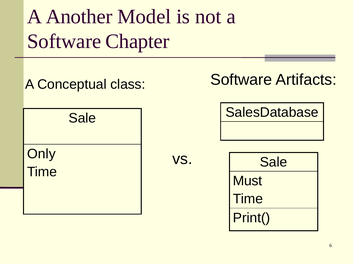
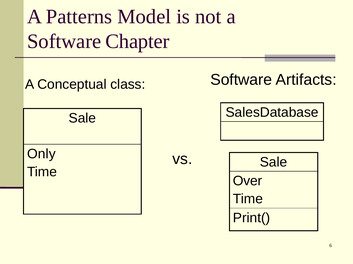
Another: Another -> Patterns
Must: Must -> Over
